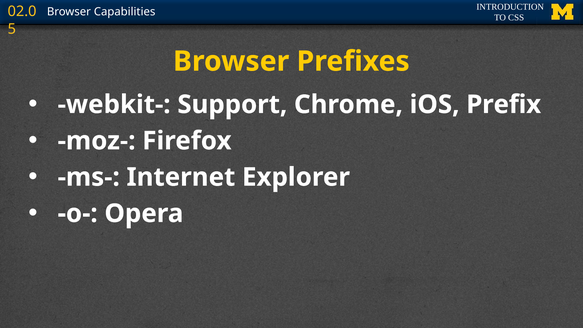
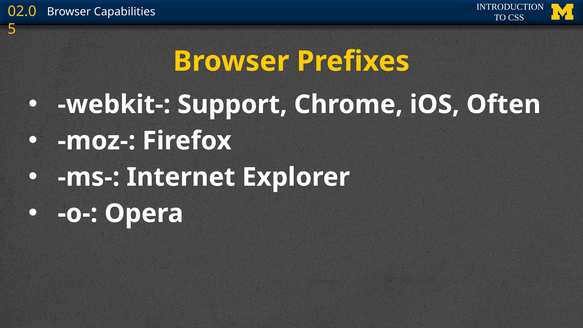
Prefix: Prefix -> Often
